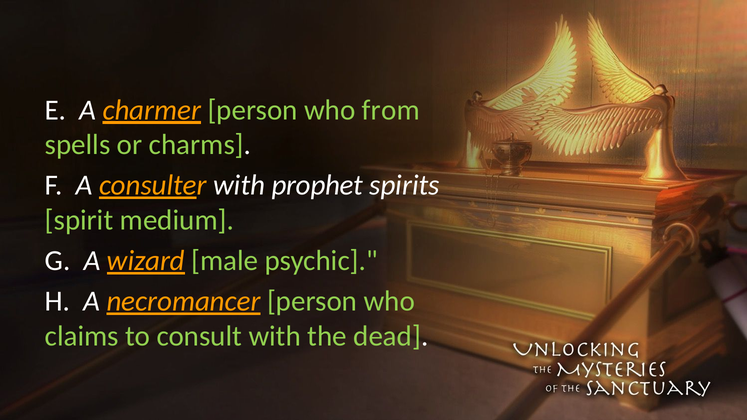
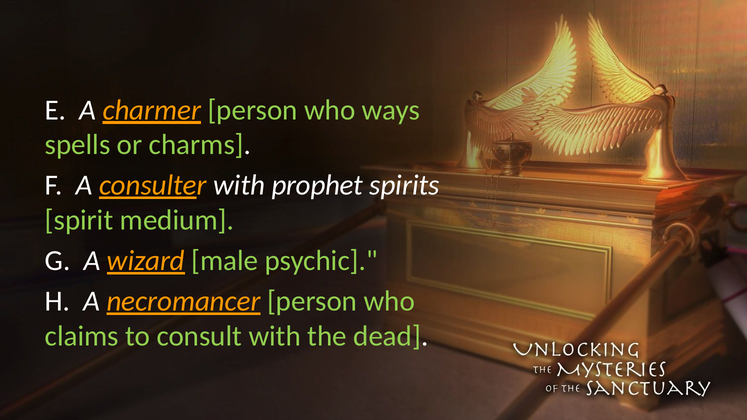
from: from -> ways
